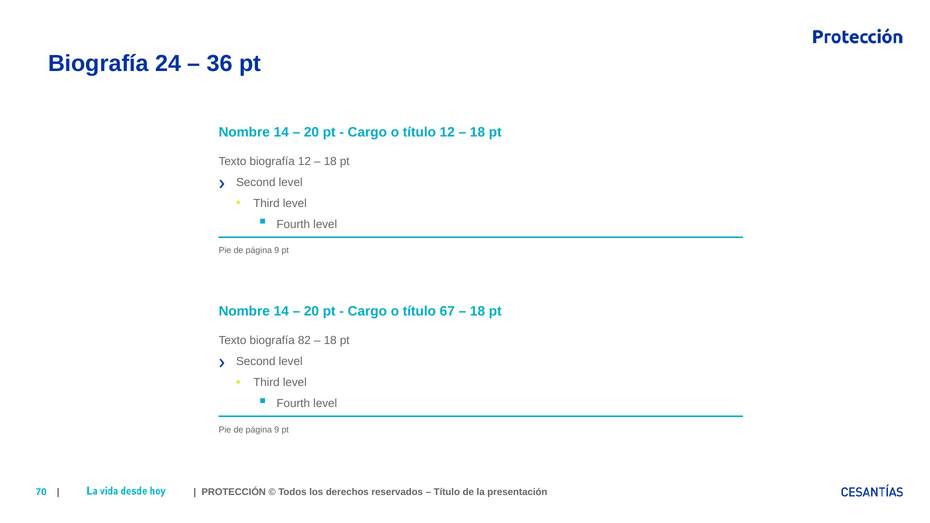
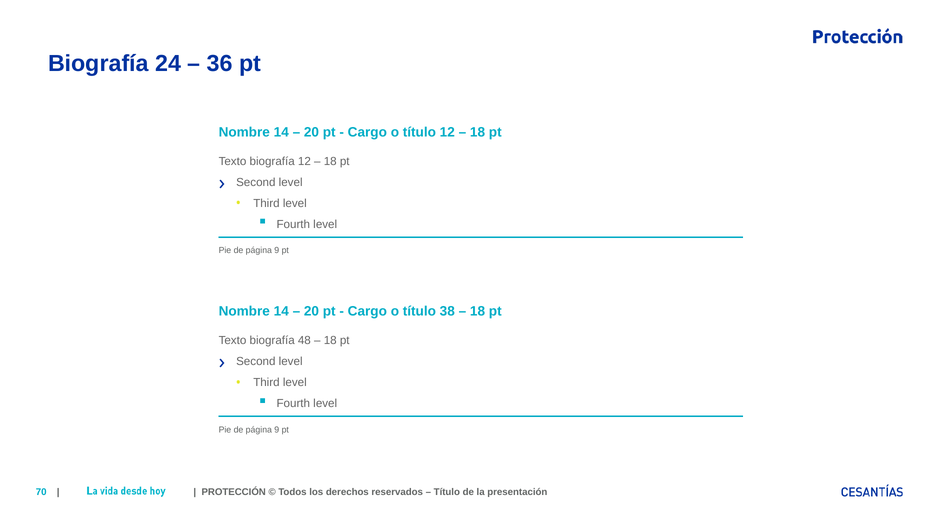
67: 67 -> 38
82: 82 -> 48
